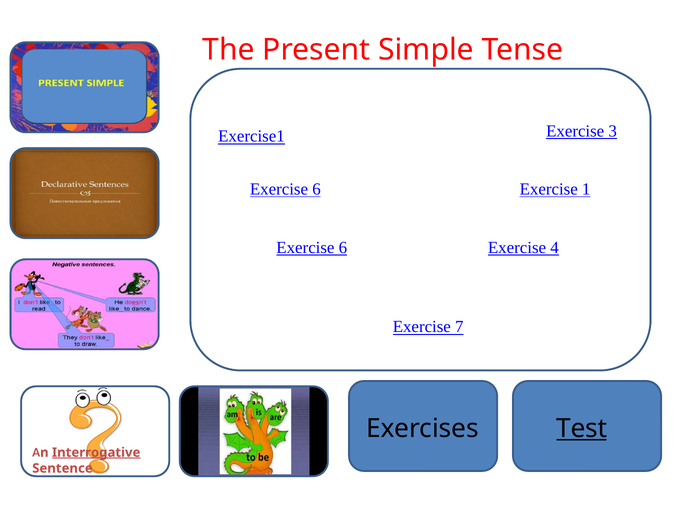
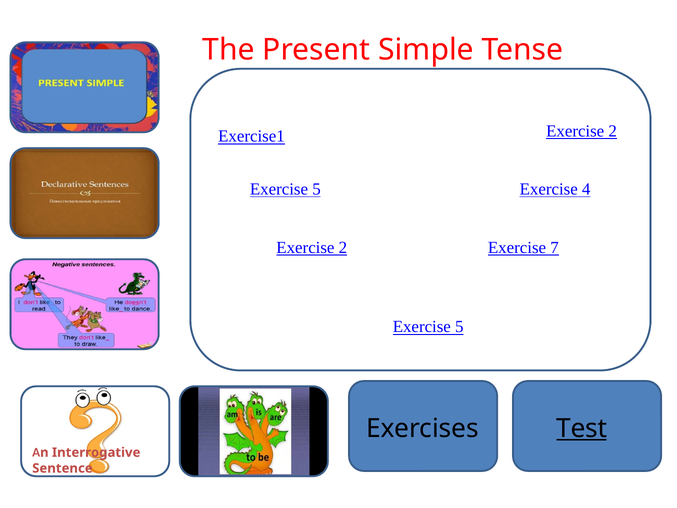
3 at (613, 131): 3 -> 2
6 at (316, 189): 6 -> 5
1: 1 -> 4
6 at (343, 247): 6 -> 2
4: 4 -> 7
7 at (459, 327): 7 -> 5
Interrogative underline: present -> none
